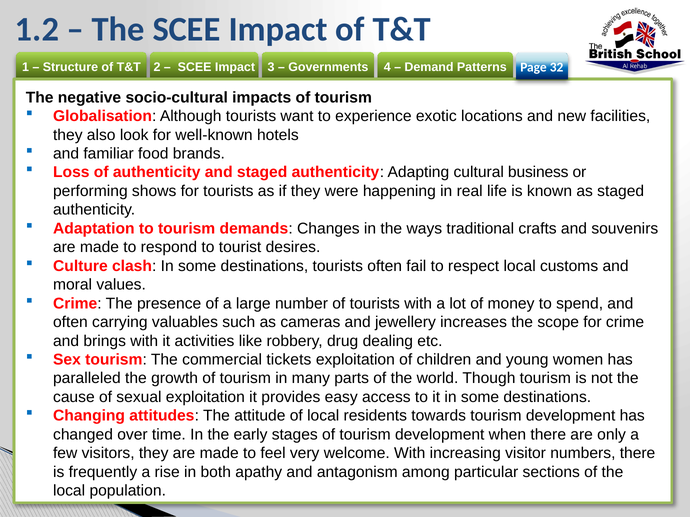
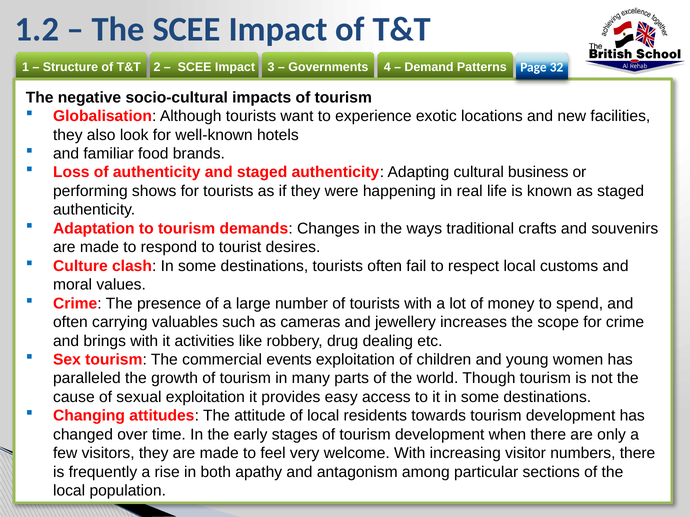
tickets: tickets -> events
